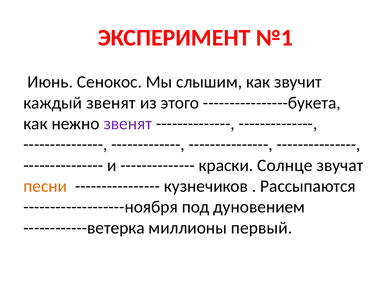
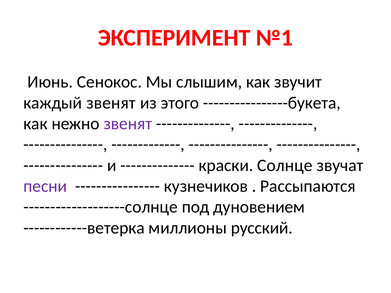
песни colour: orange -> purple
-------------------ноября: -------------------ноября -> -------------------солнце
первый: первый -> русский
